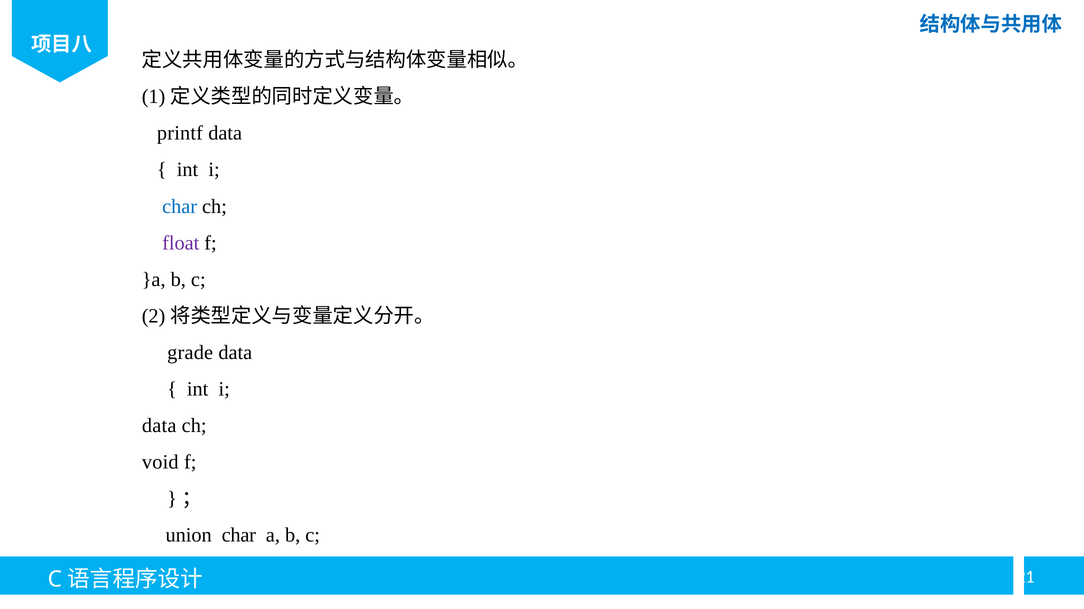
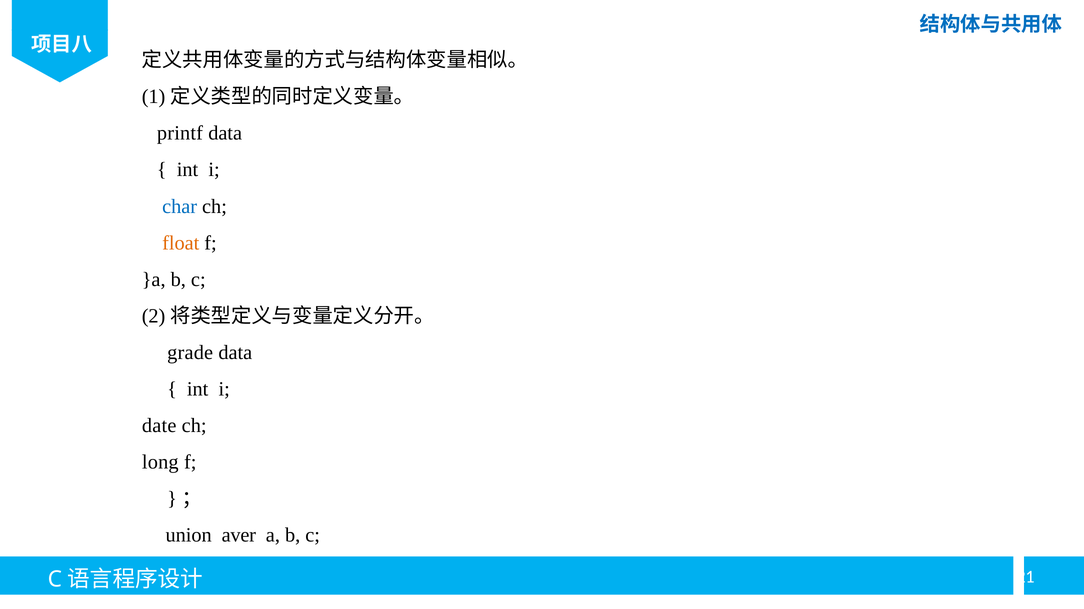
float colour: purple -> orange
data at (159, 426): data -> date
void: void -> long
union char: char -> aver
